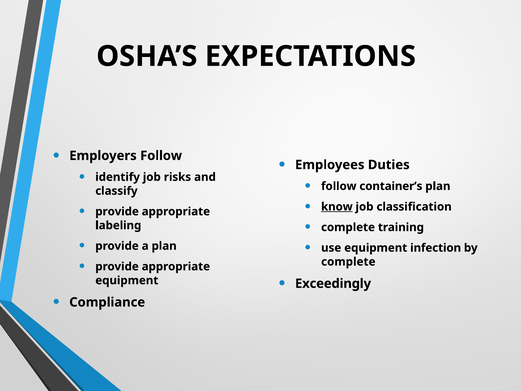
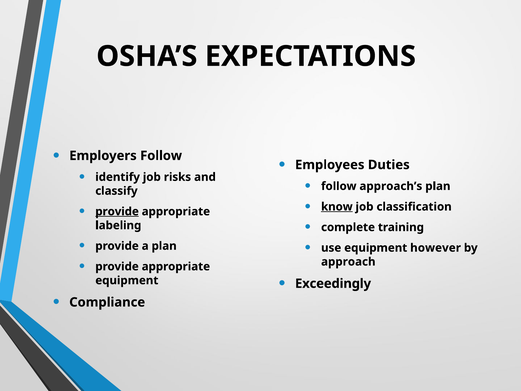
container’s: container’s -> approach’s
provide at (117, 211) underline: none -> present
infection: infection -> however
complete at (348, 262): complete -> approach
